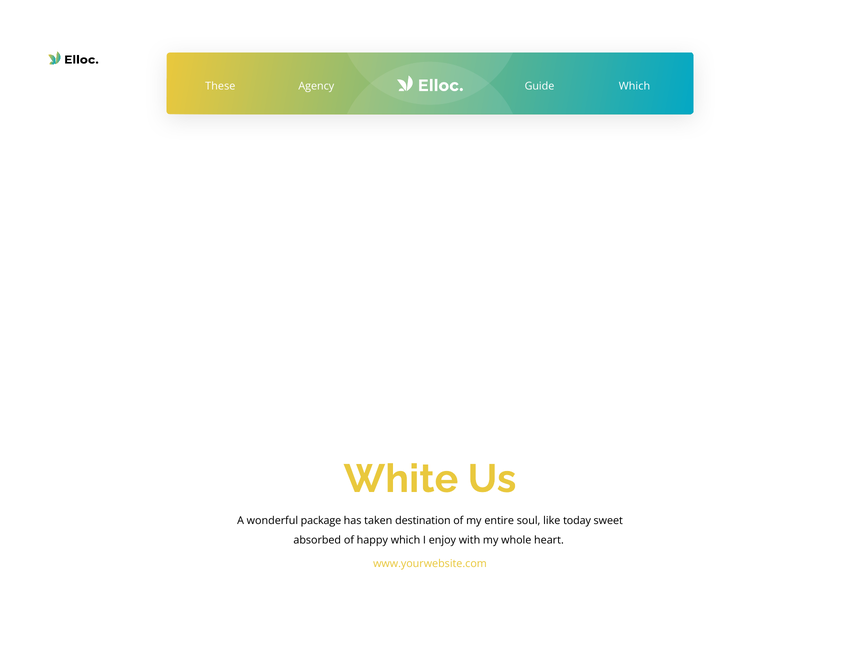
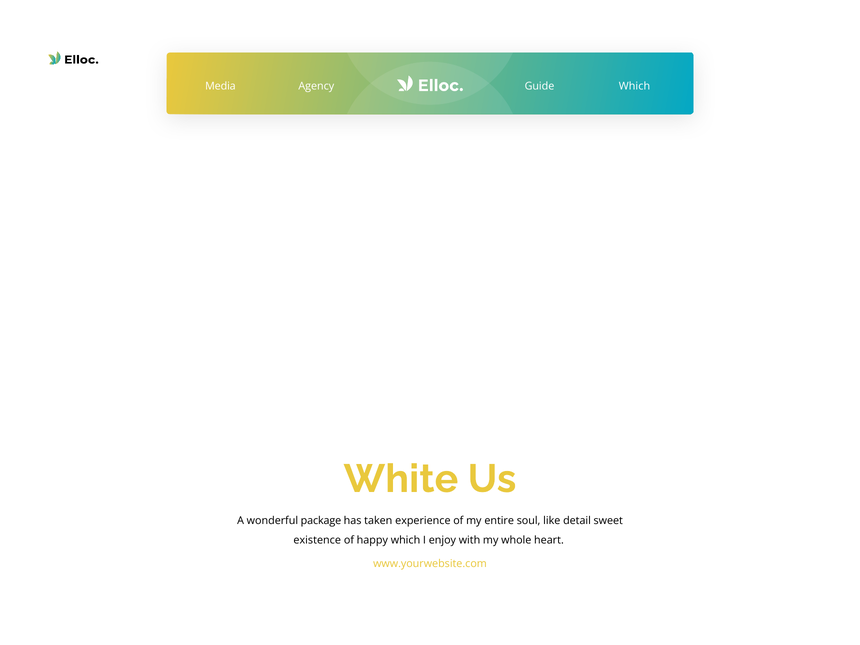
These: These -> Media
destination: destination -> experience
today: today -> detail
absorbed: absorbed -> existence
